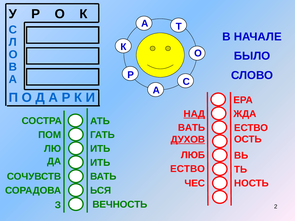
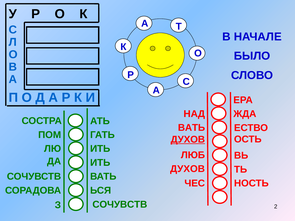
НАД underline: present -> none
ЕСТВО at (188, 169): ЕСТВО -> ДУХОВ
ВЕЧНОСТЬ at (120, 205): ВЕЧНОСТЬ -> СОЧУВСТВ
